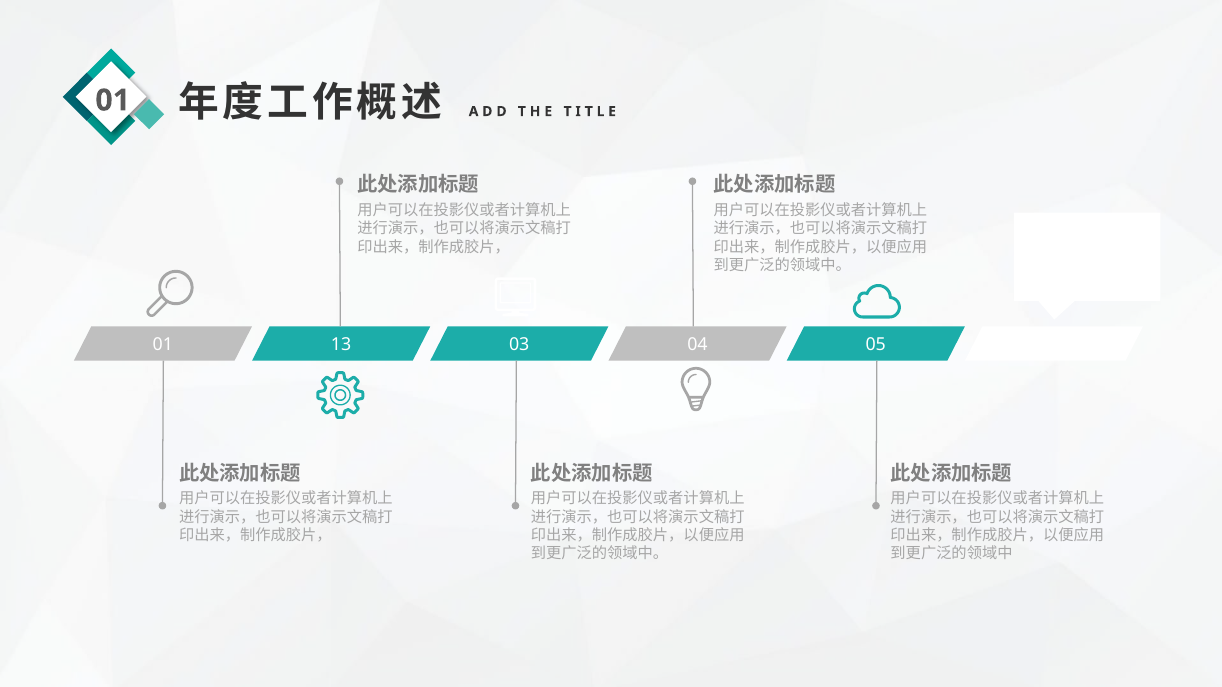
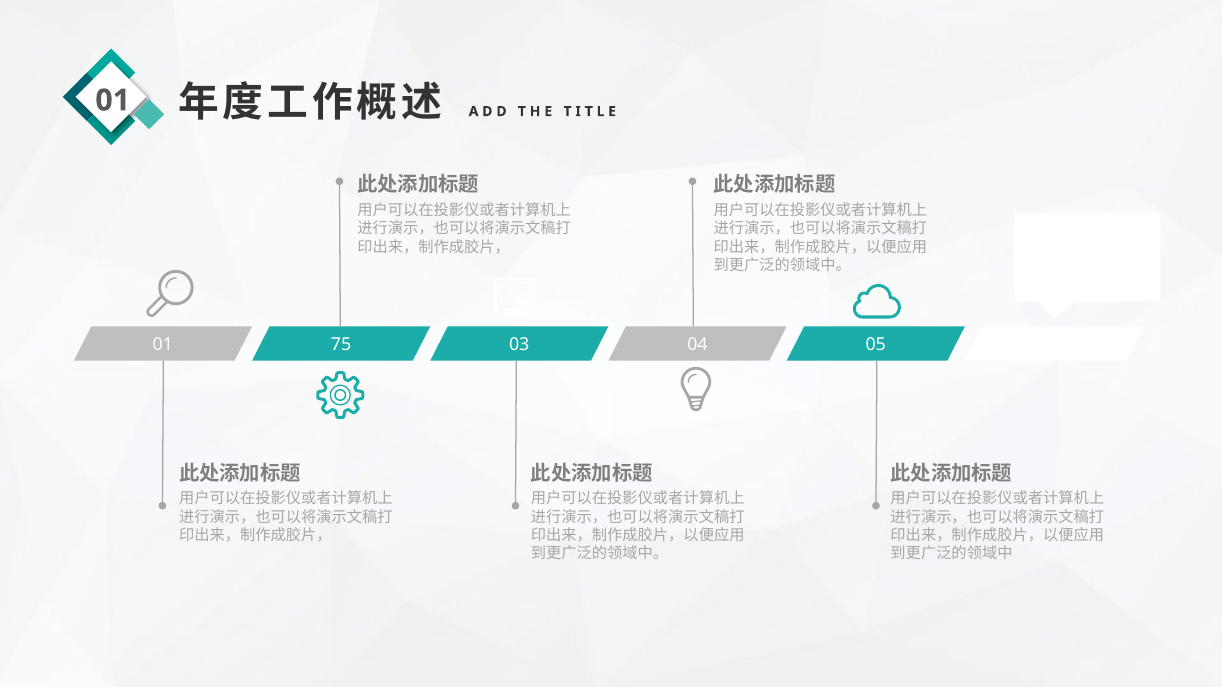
13: 13 -> 75
